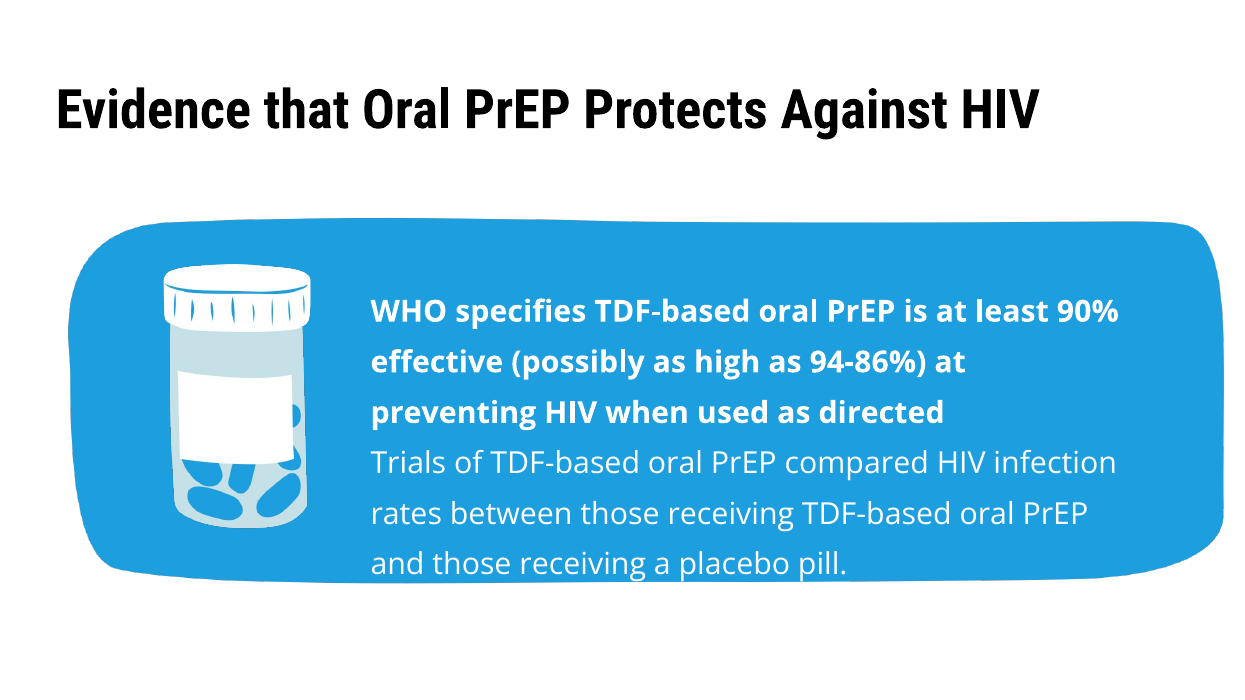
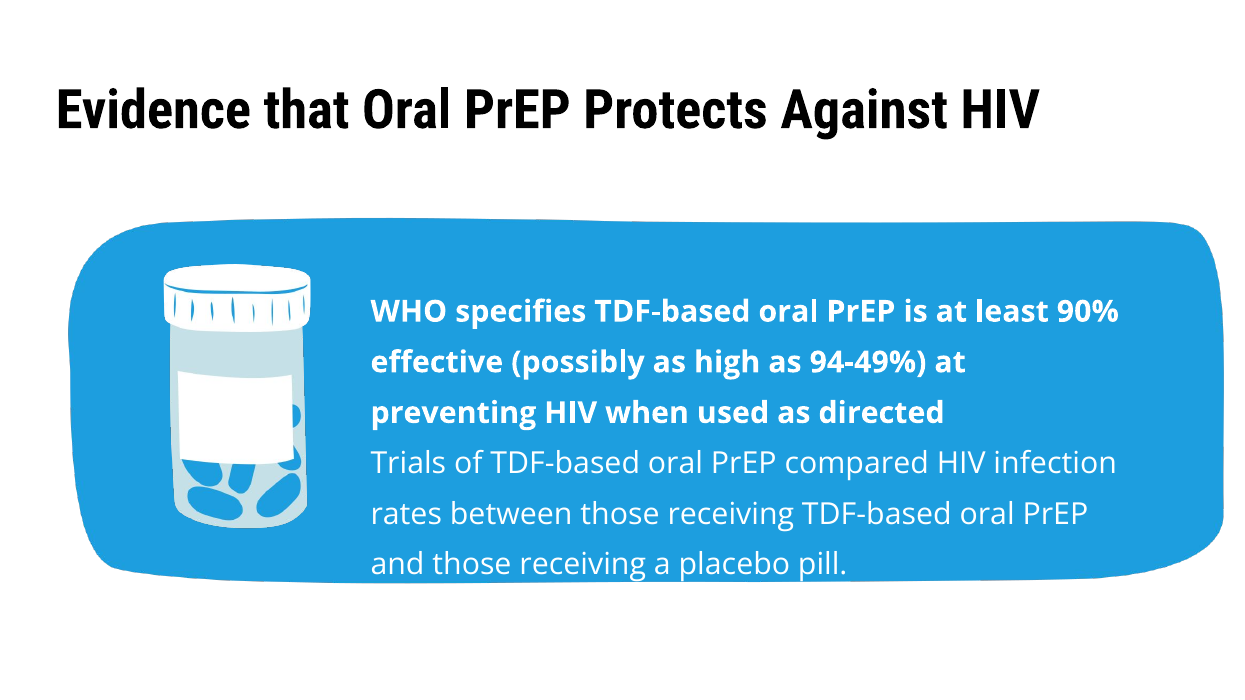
94-86%: 94-86% -> 94-49%
